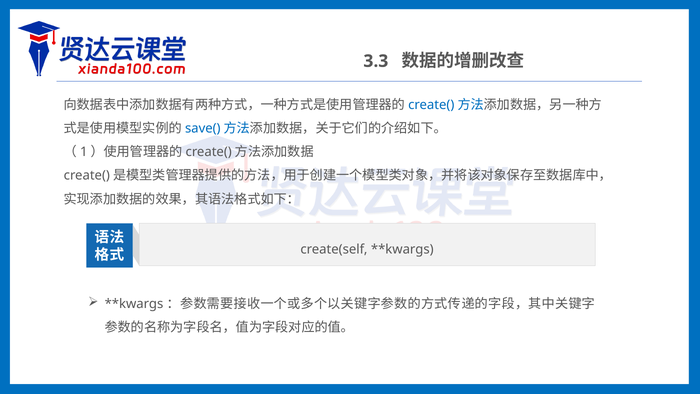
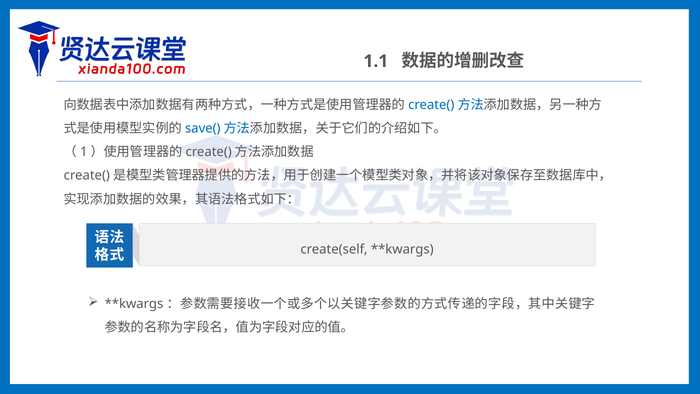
3.3: 3.3 -> 1.1
